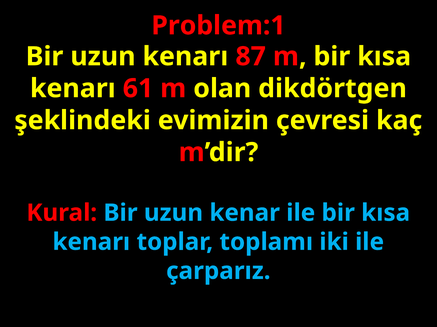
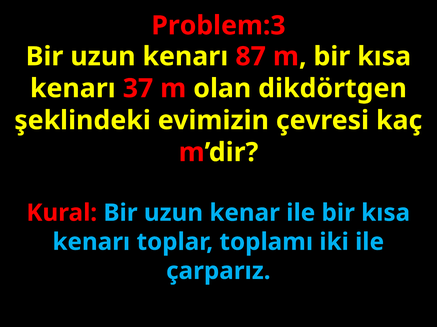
Problem:1: Problem:1 -> Problem:3
61: 61 -> 37
